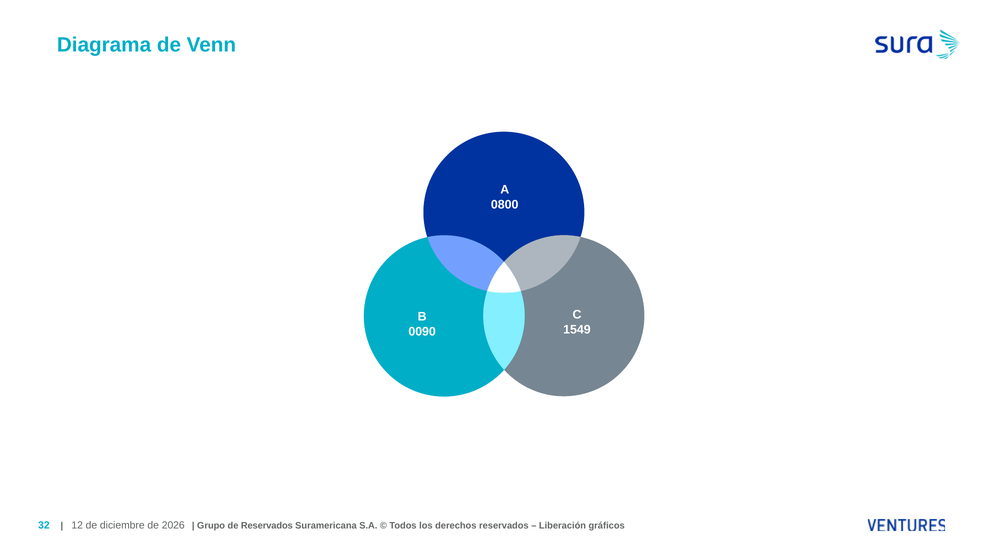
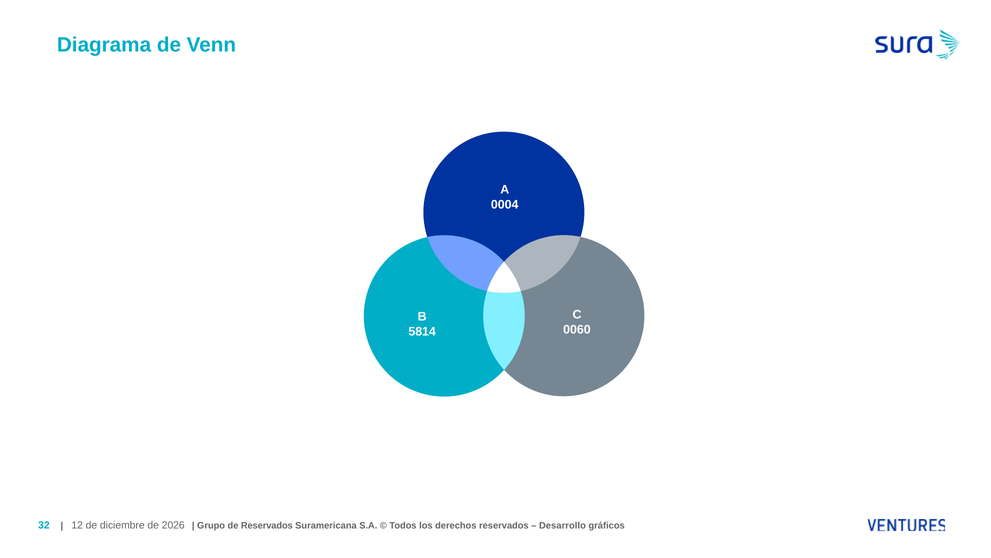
0800: 0800 -> 0004
1549: 1549 -> 0060
0090: 0090 -> 5814
Liberación: Liberación -> Desarrollo
